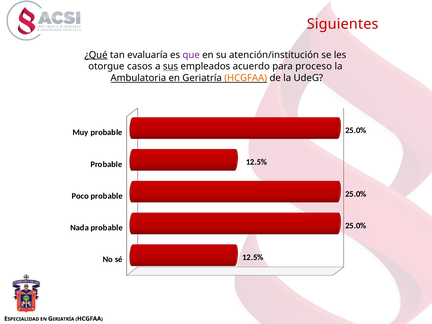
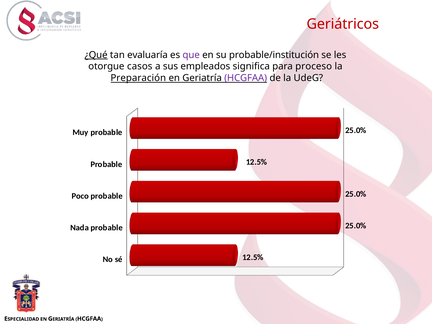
Siguientes: Siguientes -> Geriátricos
atención/institución: atención/institución -> probable/institución
sus underline: present -> none
acuerdo: acuerdo -> significa
Ambulatoria: Ambulatoria -> Preparación
HCGFAA at (246, 78) colour: orange -> purple
